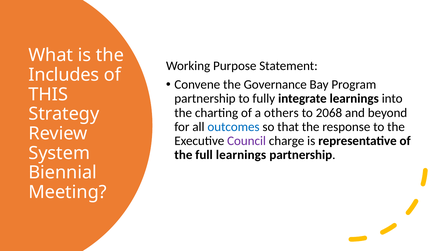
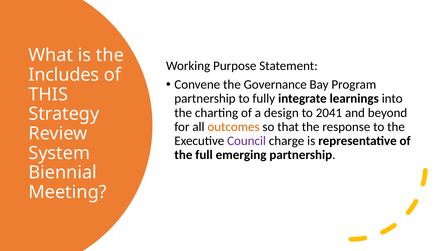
others: others -> design
2068: 2068 -> 2041
outcomes colour: blue -> orange
full learnings: learnings -> emerging
